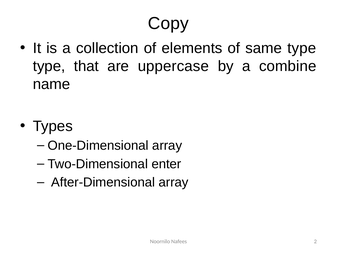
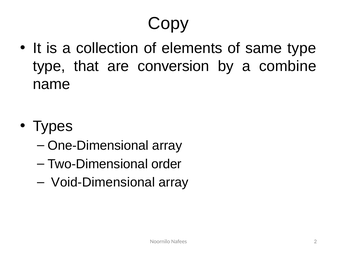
uppercase: uppercase -> conversion
enter: enter -> order
After-Dimensional: After-Dimensional -> Void-Dimensional
